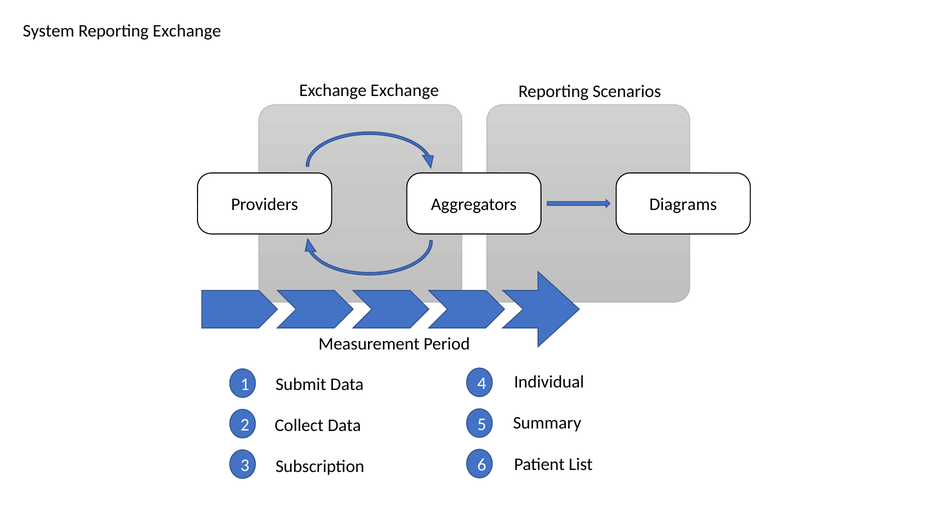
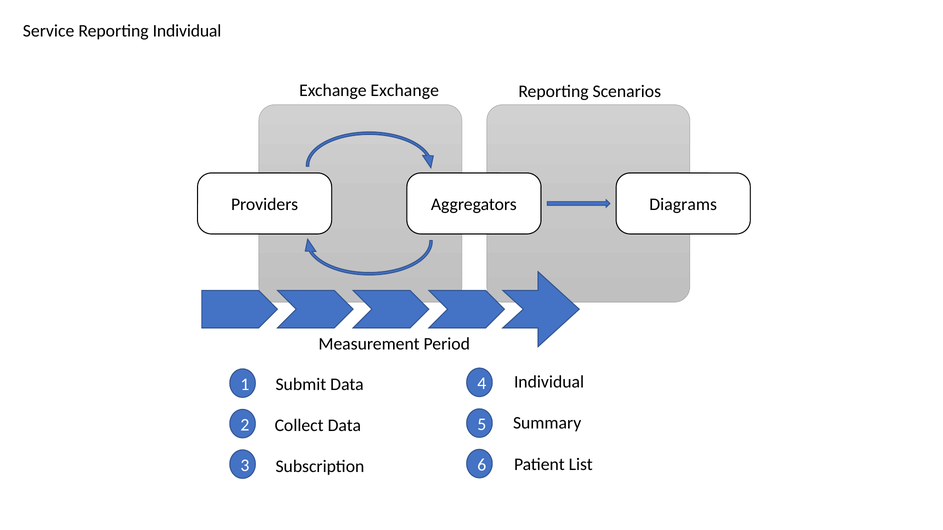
System: System -> Service
Reporting Exchange: Exchange -> Individual
